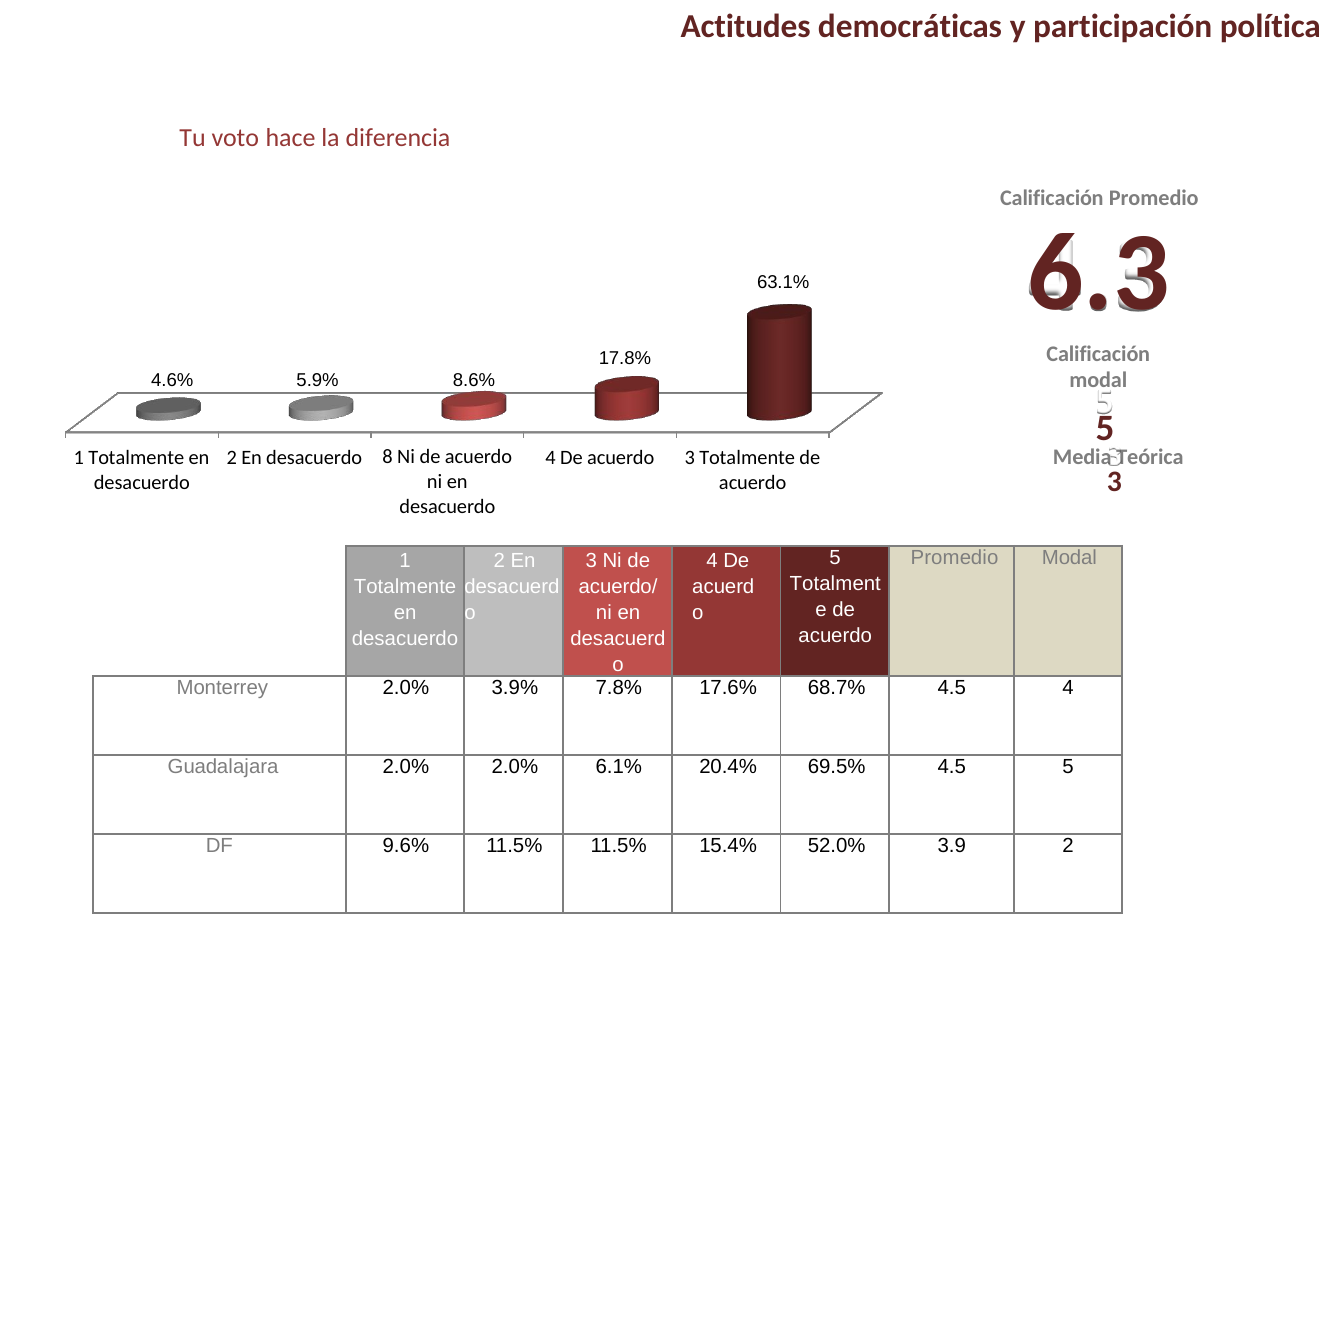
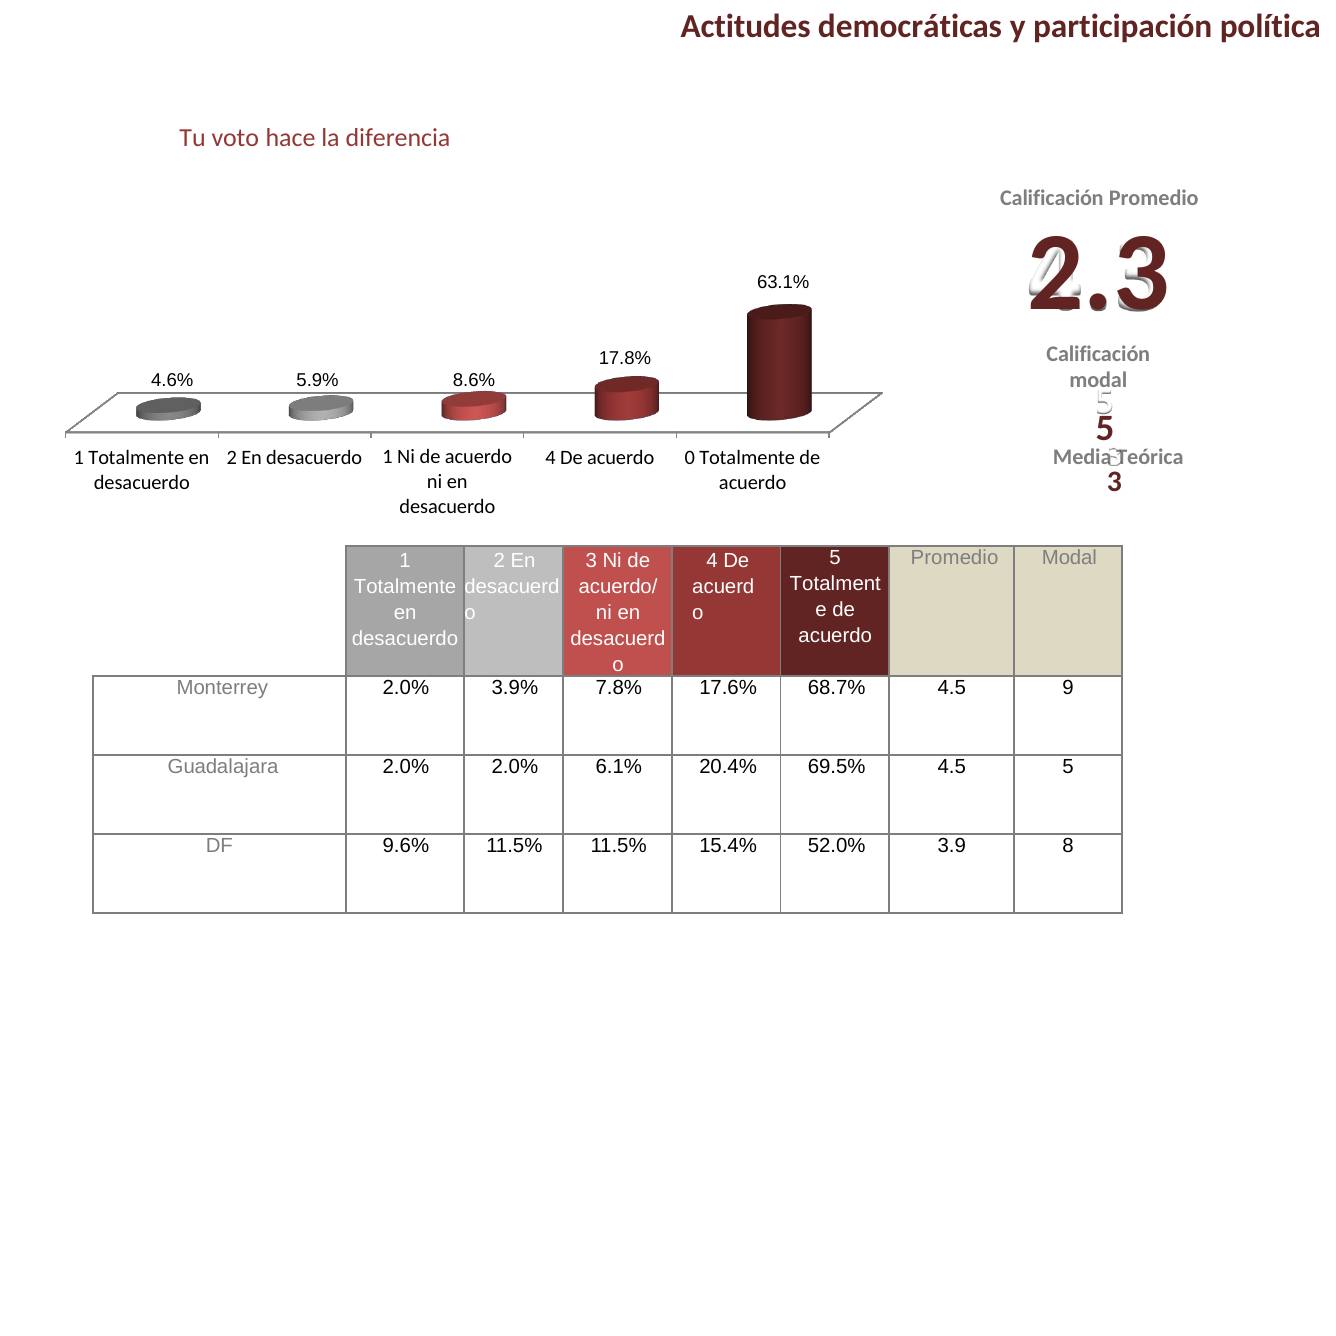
6.3: 6.3 -> 2.3
desacuerdo 8: 8 -> 1
acuerdo 3: 3 -> 0
4.5 4: 4 -> 9
3.9 2: 2 -> 8
